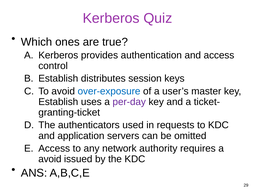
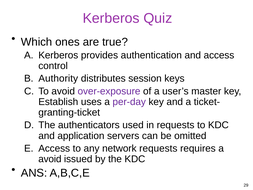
Establish at (58, 78): Establish -> Authority
over-exposure colour: blue -> purple
network authority: authority -> requests
